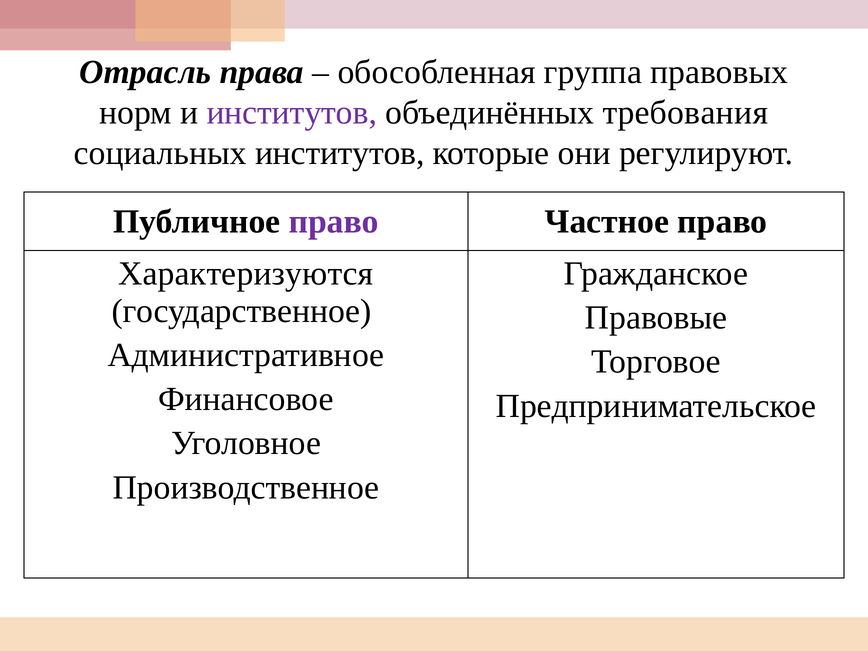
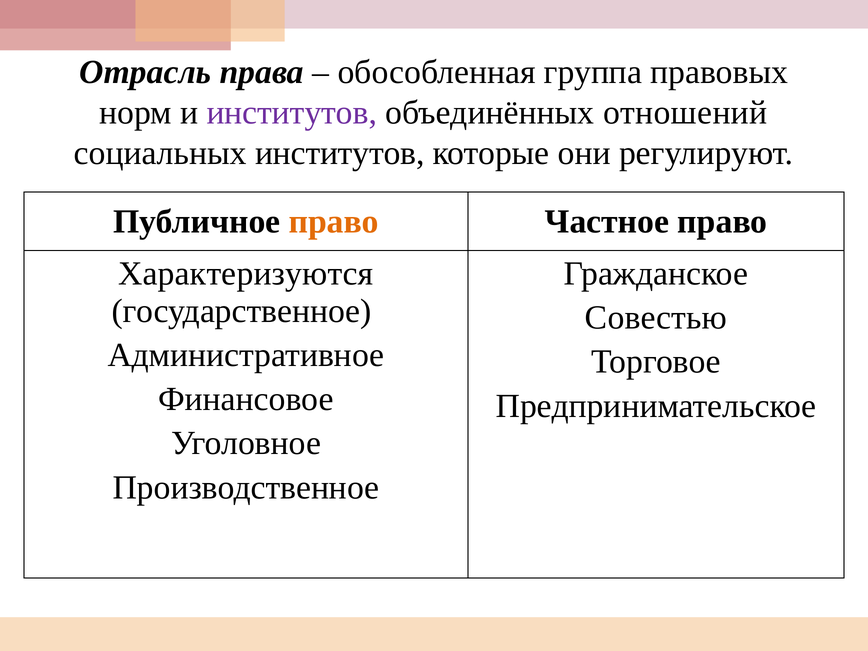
требования: требования -> отношений
право at (334, 221) colour: purple -> orange
Правовые: Правовые -> Совестью
